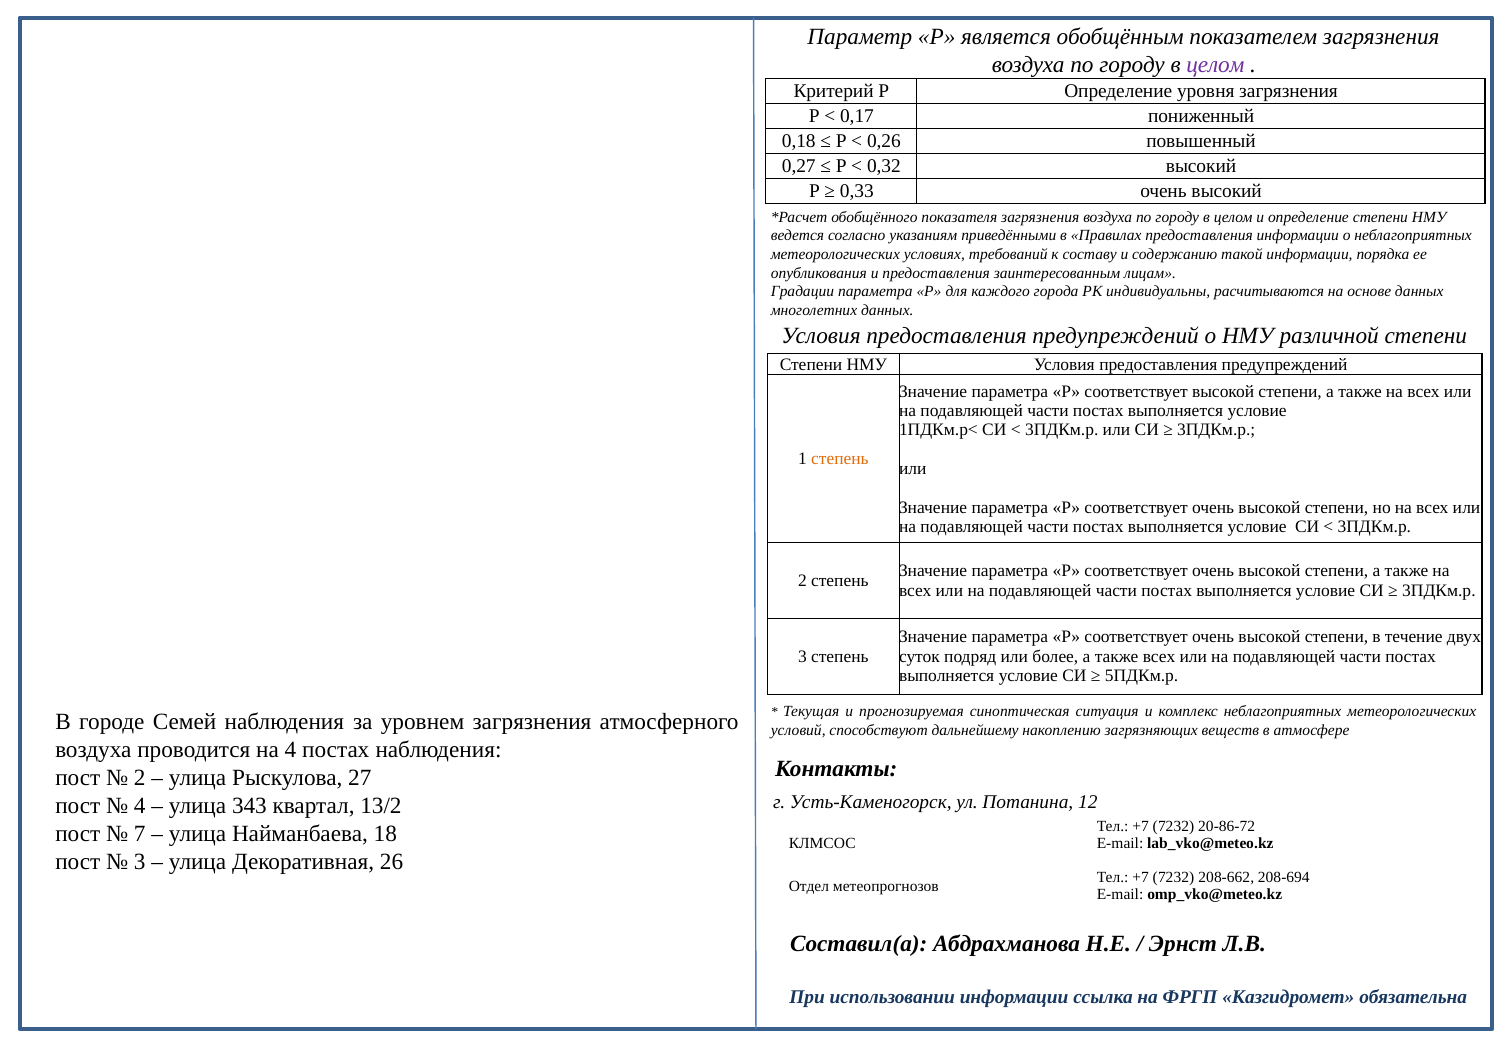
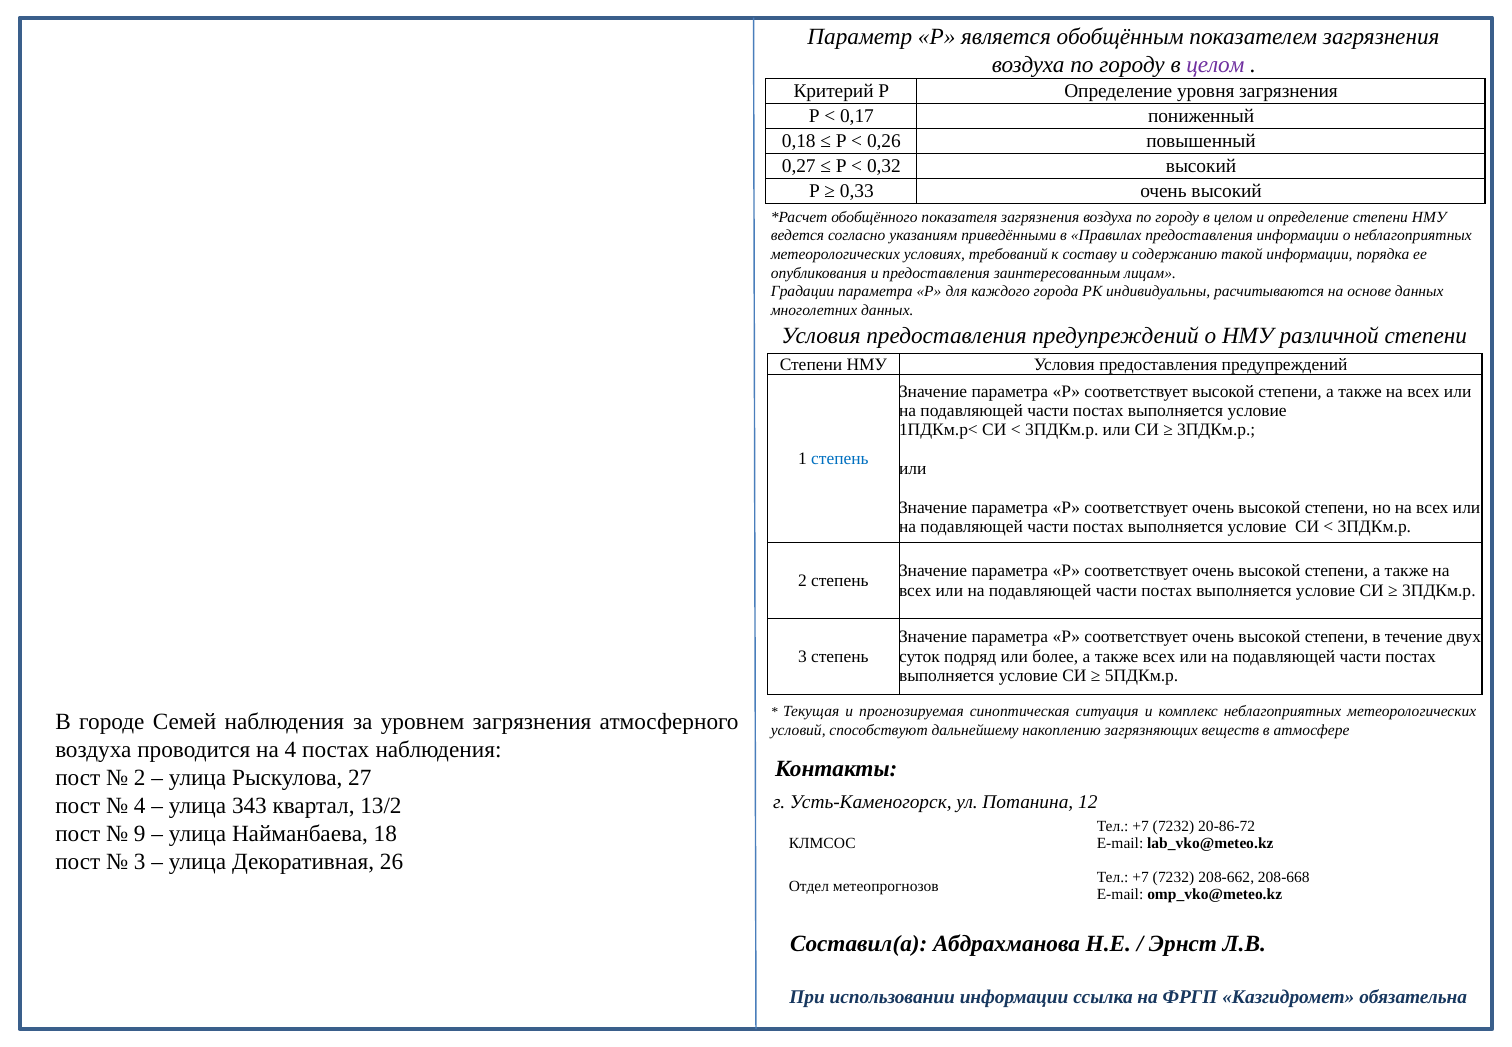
степень at (840, 459) colour: orange -> blue
7: 7 -> 9
208-694: 208-694 -> 208-668
